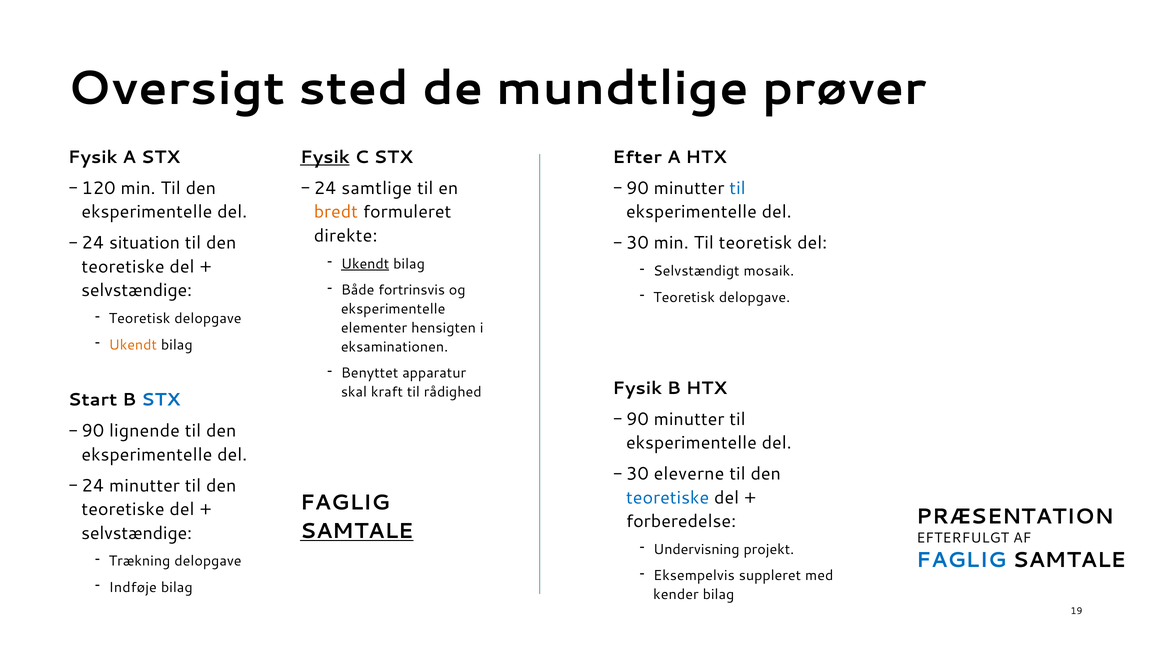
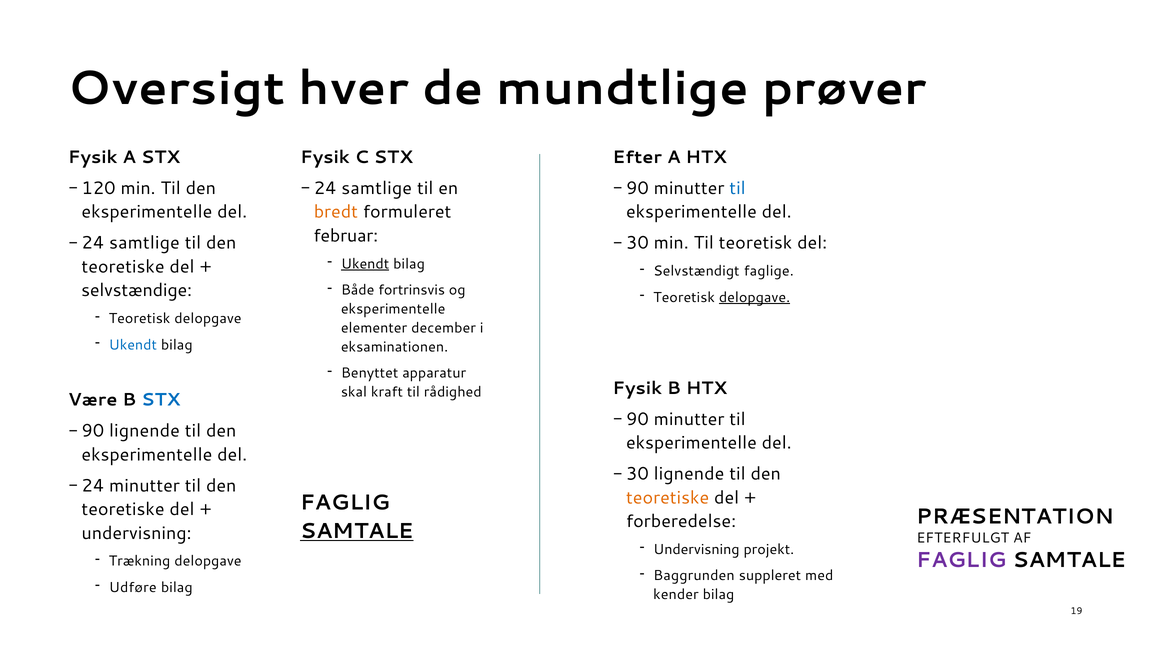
sted: sted -> hver
Fysik at (325, 157) underline: present -> none
direkte: direkte -> februar
situation at (145, 243): situation -> samtlige
mosaik: mosaik -> faglige
delopgave at (755, 297) underline: none -> present
hensigten: hensigten -> december
Ukendt at (133, 344) colour: orange -> blue
Start: Start -> Være
eleverne at (689, 473): eleverne -> lignende
teoretiske at (668, 497) colour: blue -> orange
selvstændige at (137, 533): selvstændige -> undervisning
FAGLIG at (962, 559) colour: blue -> purple
Eksempelvis: Eksempelvis -> Baggrunden
Indføje: Indføje -> Udføre
